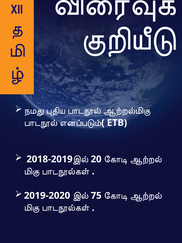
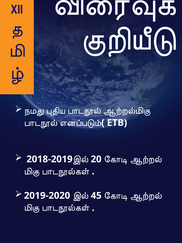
75: 75 -> 45
